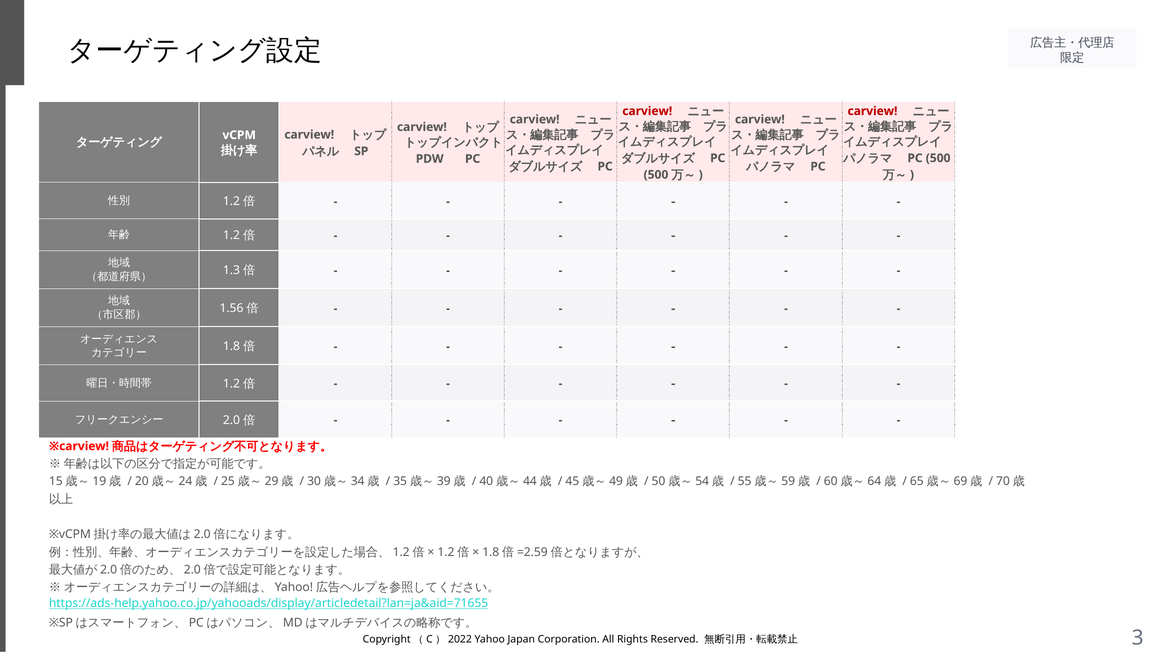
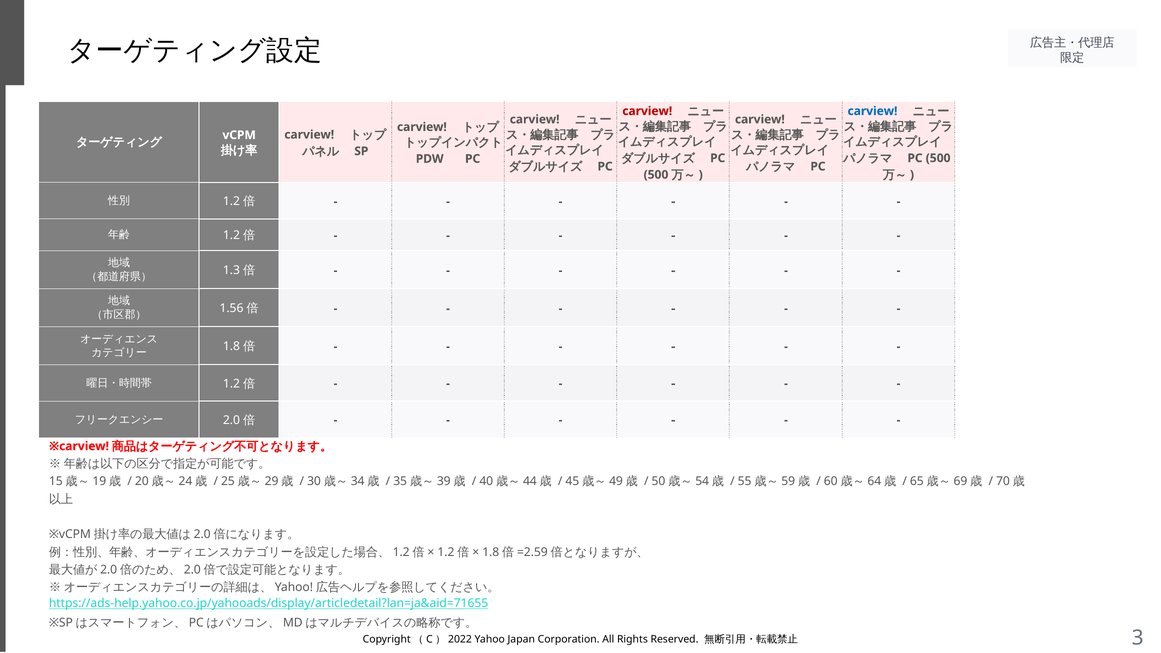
carview at (872, 111) colour: red -> blue
